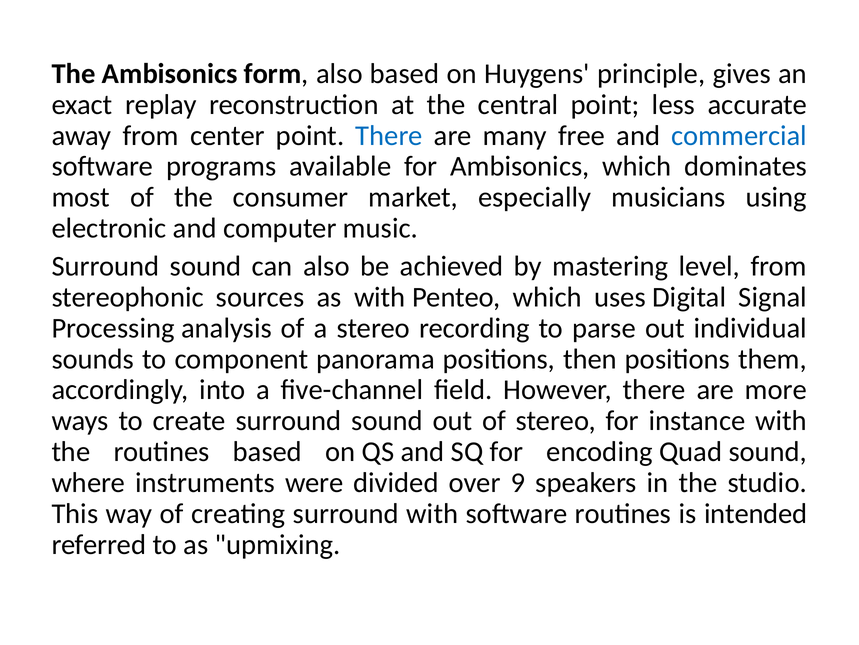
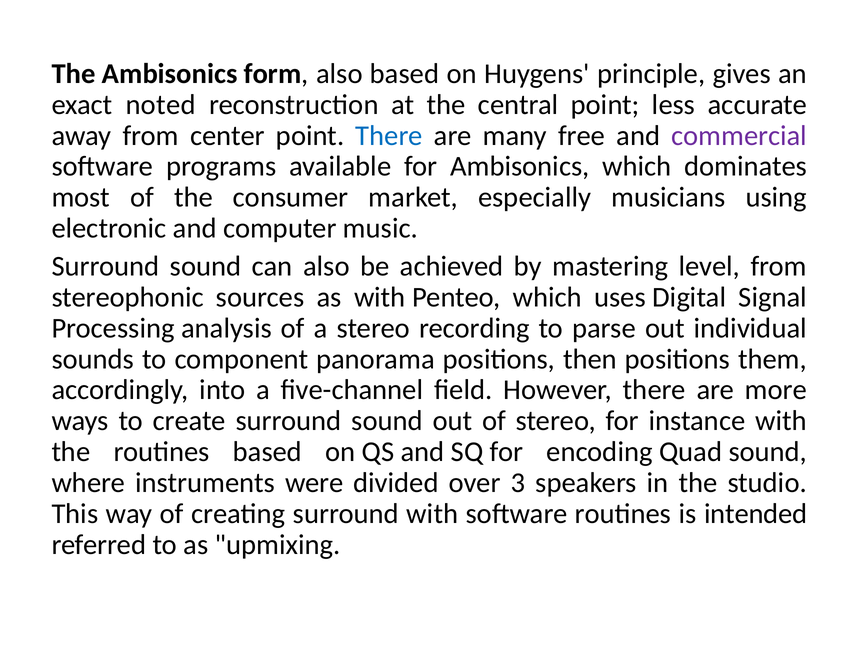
replay: replay -> noted
commercial colour: blue -> purple
9: 9 -> 3
